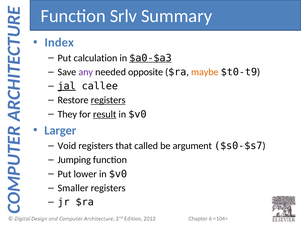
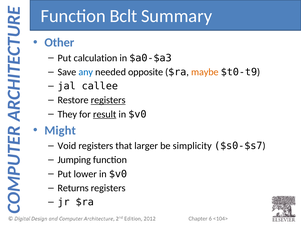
Srlv: Srlv -> Bclt
Index: Index -> Other
$a0-$a3 underline: present -> none
any colour: purple -> blue
jal underline: present -> none
Larger: Larger -> Might
called: called -> larger
argument: argument -> simplicity
Smaller: Smaller -> Returns
